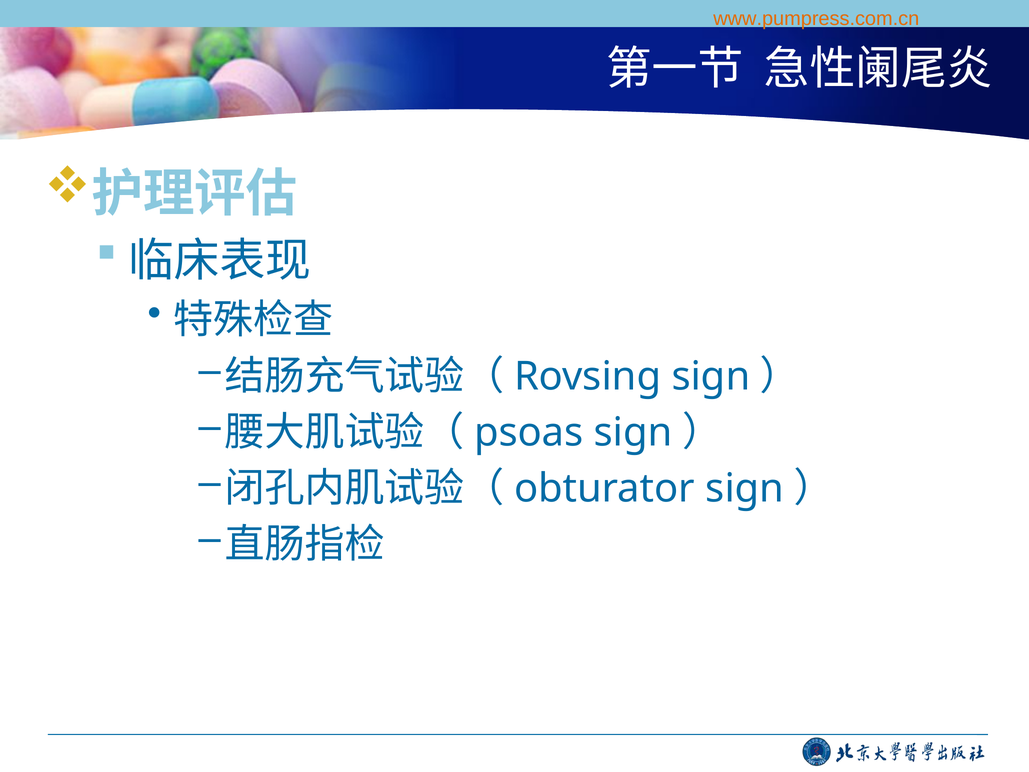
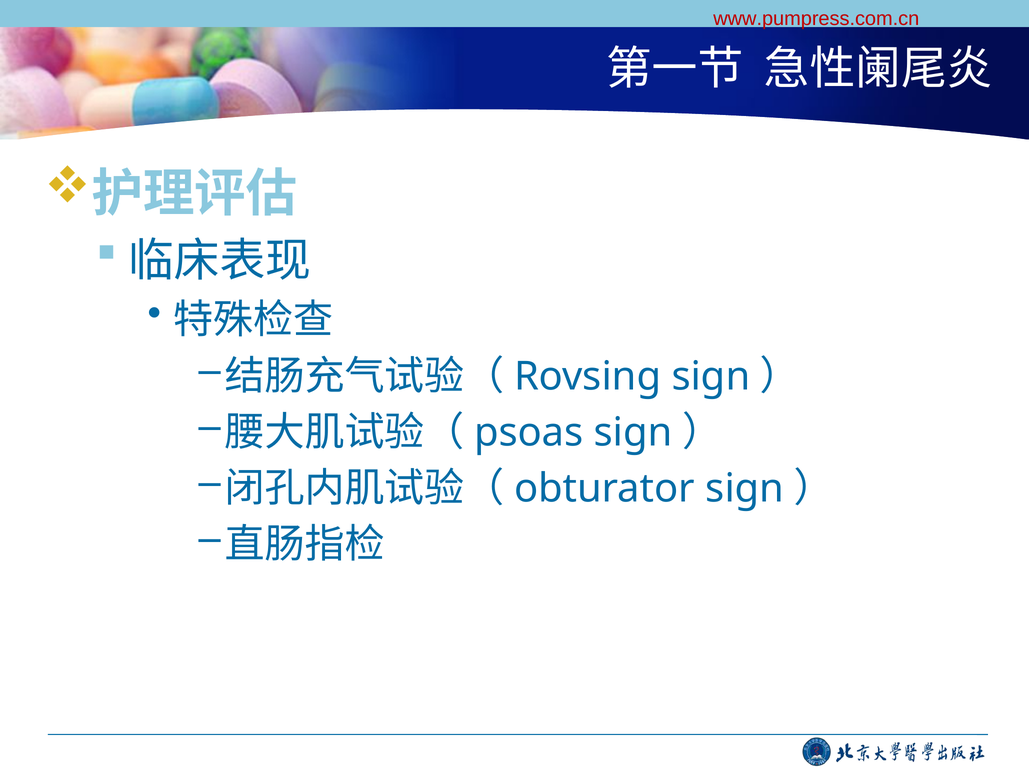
www.pumpress.com.cn colour: orange -> red
